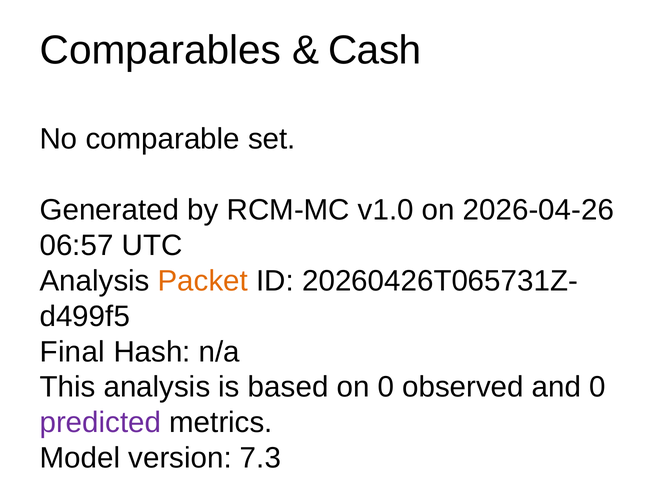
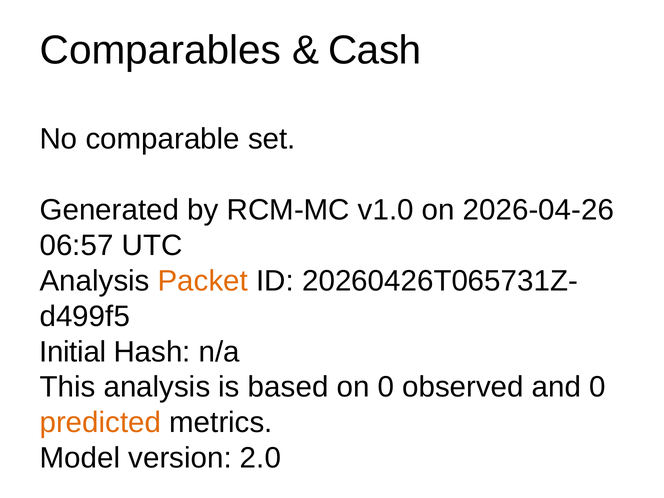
Final: Final -> Initial
predicted colour: purple -> orange
7.3: 7.3 -> 2.0
